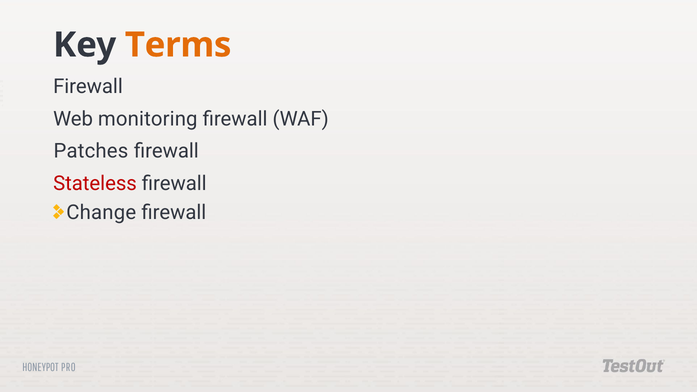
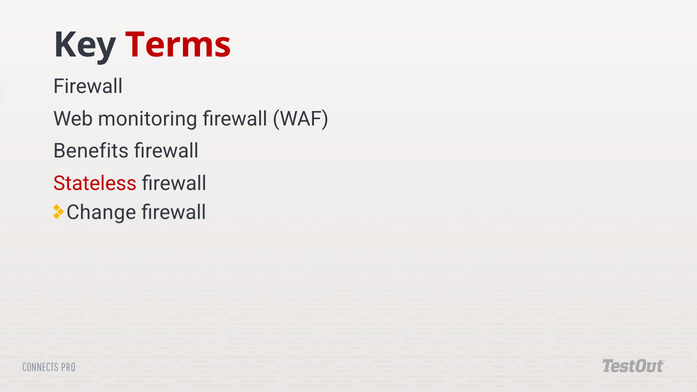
Terms colour: orange -> red
Patches: Patches -> Benefits
HONEYPOT: HONEYPOT -> CONNECTS
